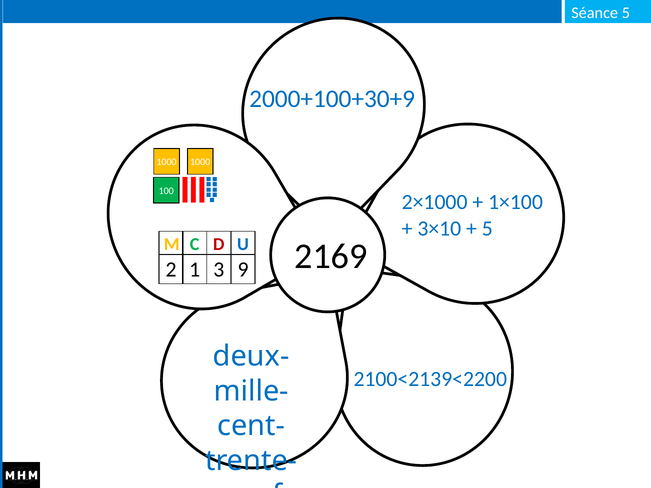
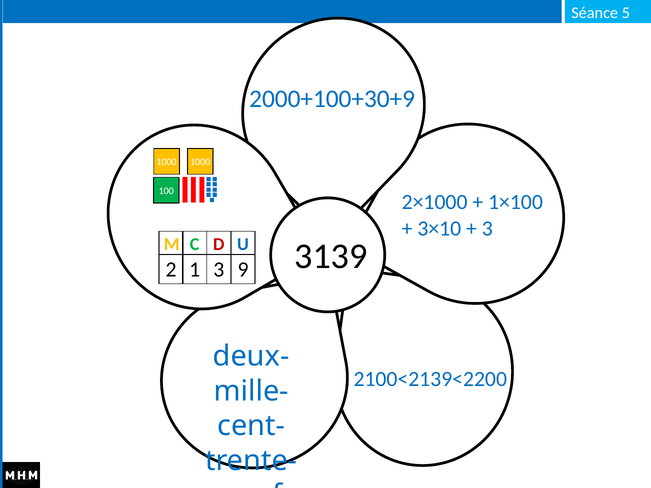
5 at (487, 228): 5 -> 3
2169: 2169 -> 3139
